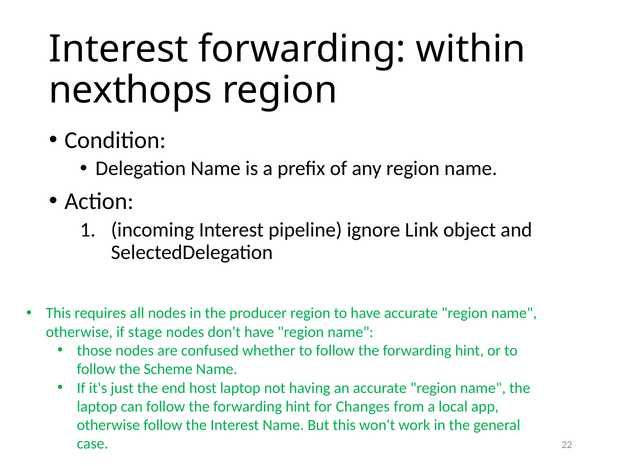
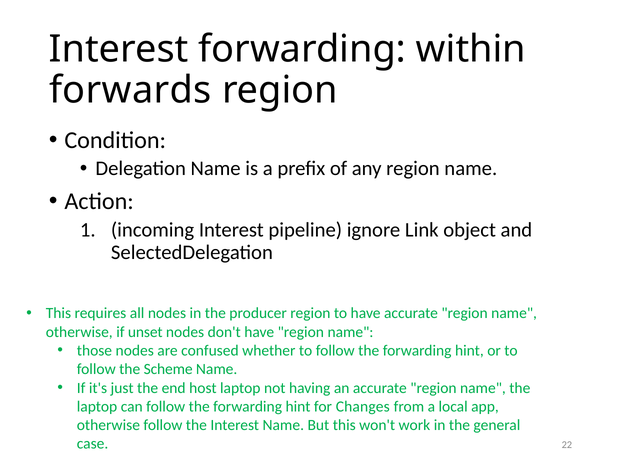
nexthops: nexthops -> forwards
stage: stage -> unset
